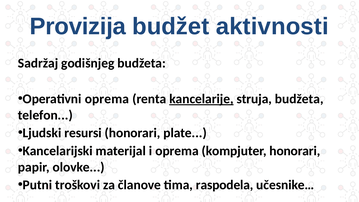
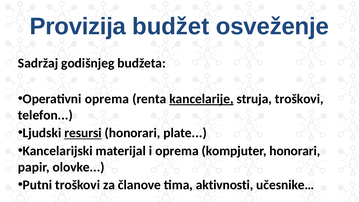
aktivnosti: aktivnosti -> osveženje
struja budžeta: budžeta -> troškovi
resursi underline: none -> present
raspodela: raspodela -> aktivnosti
